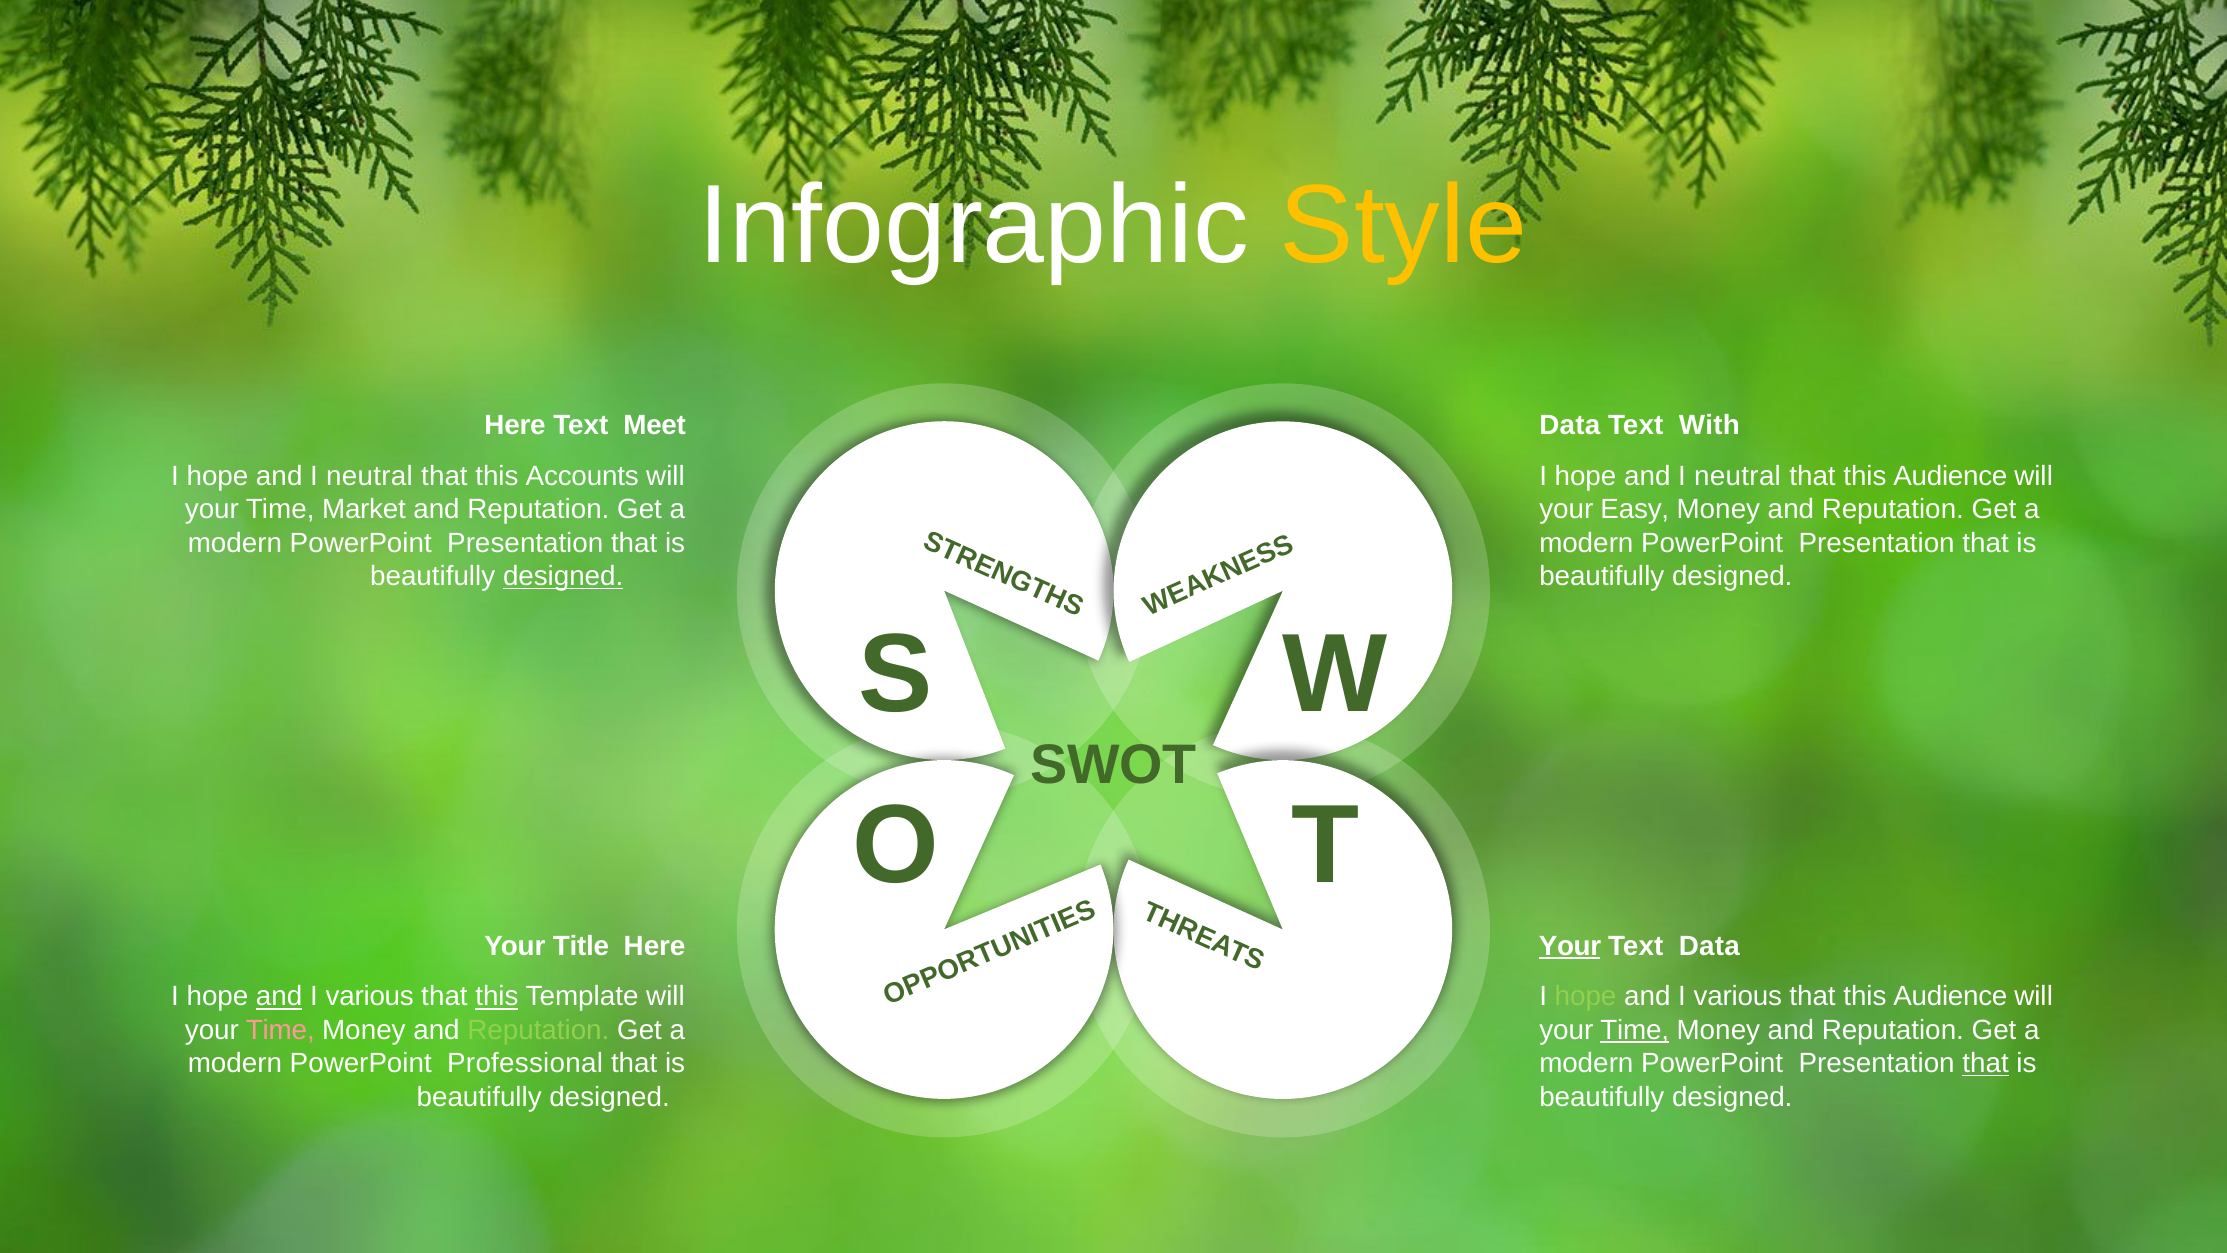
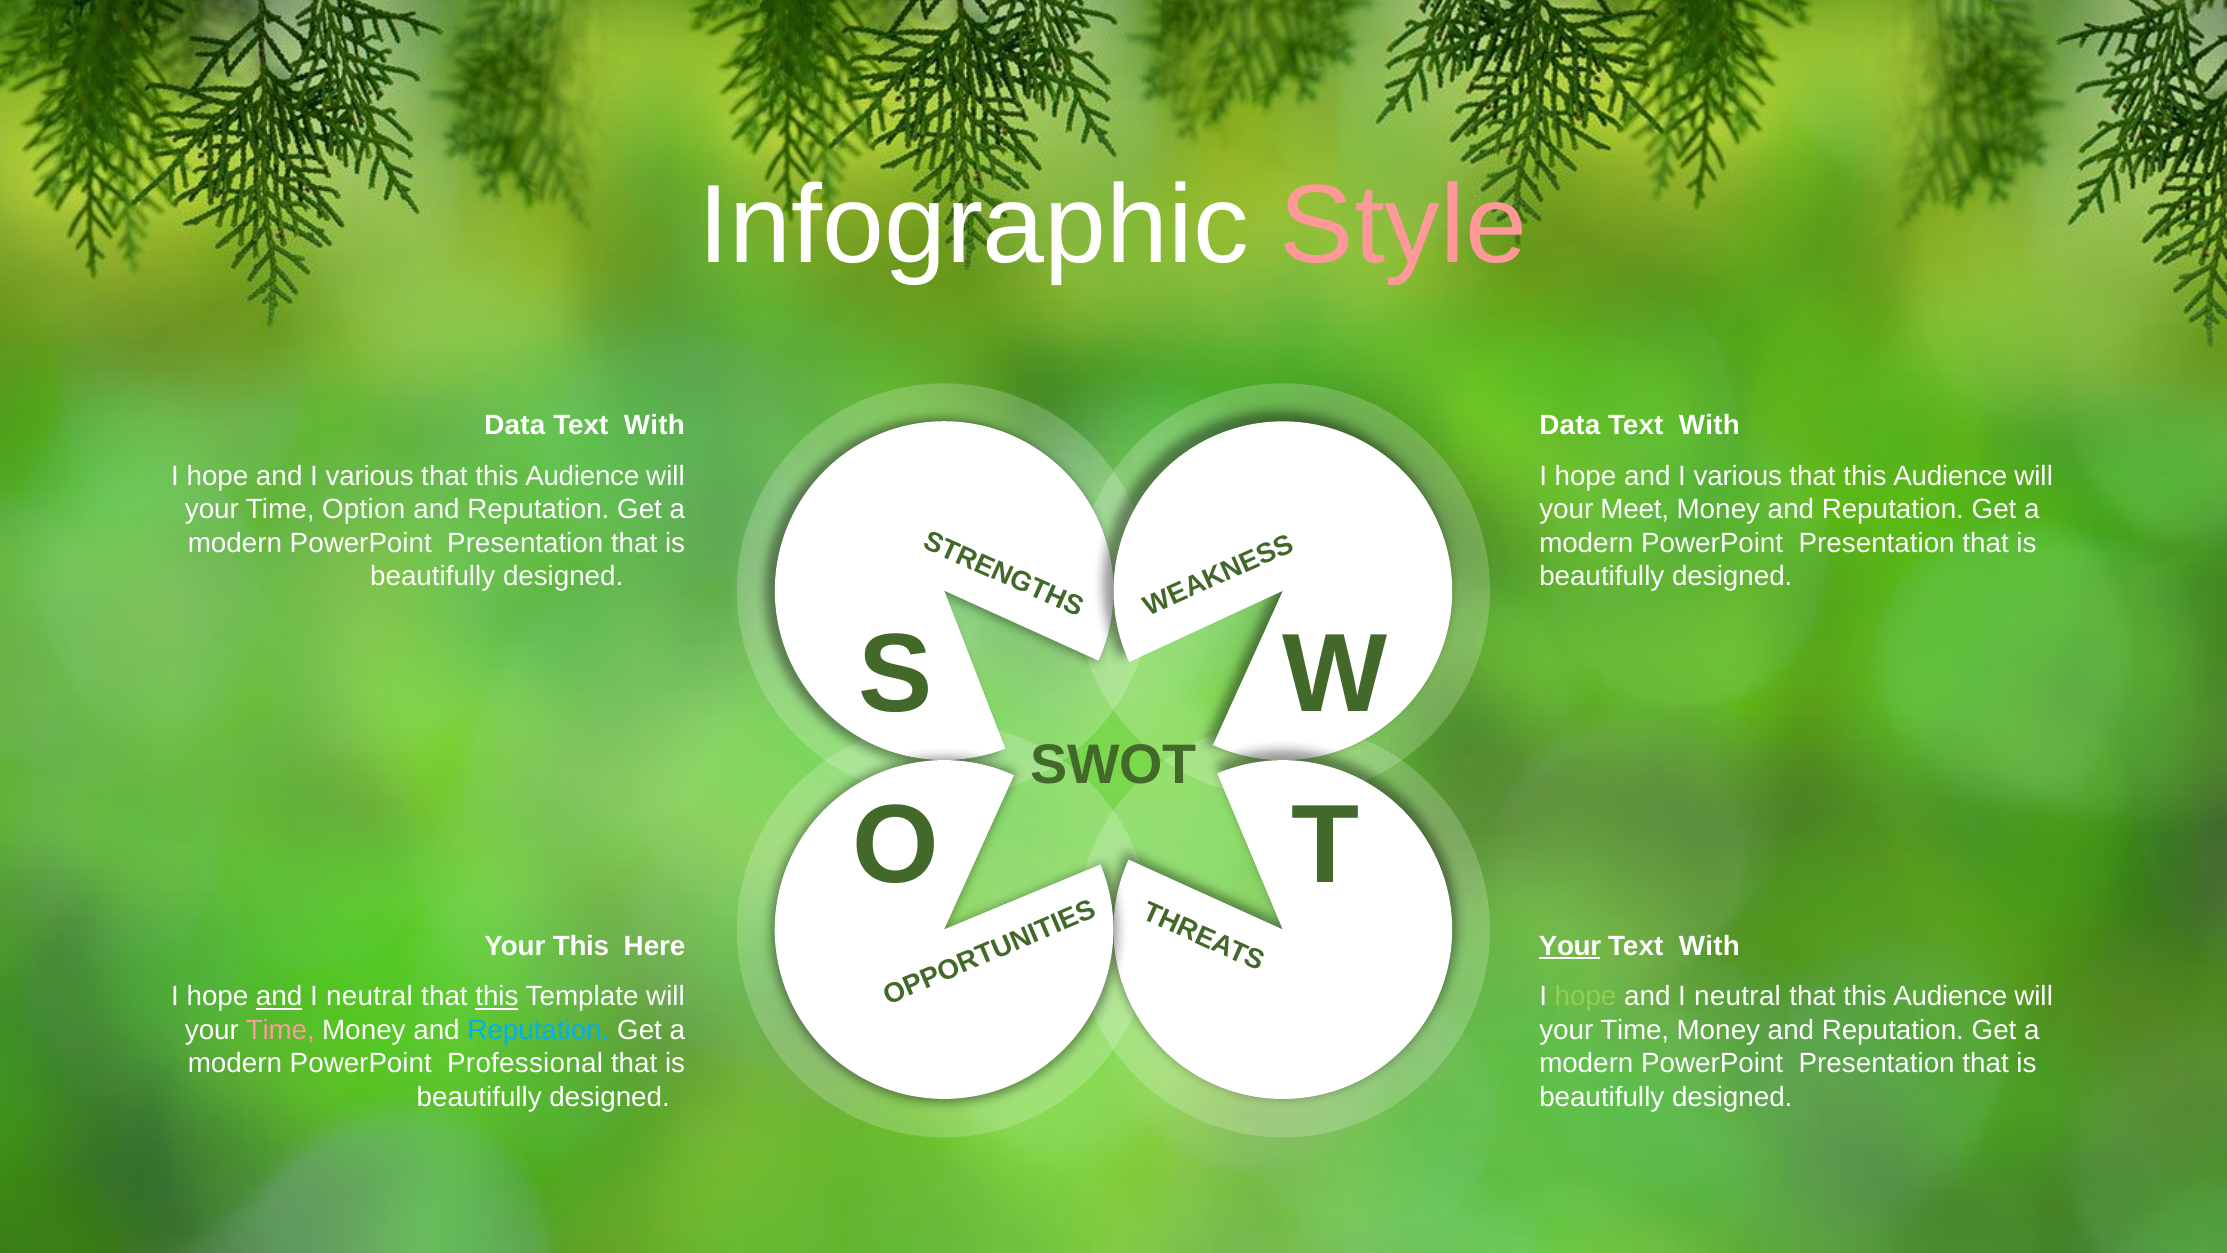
Style colour: yellow -> pink
Here at (515, 426): Here -> Data
Meet at (655, 426): Meet -> With
neutral at (370, 476): neutral -> various
Accounts at (582, 476): Accounts -> Audience
neutral at (1738, 476): neutral -> various
Market: Market -> Option
Easy: Easy -> Meet
designed at (563, 576) underline: present -> none
Your Title: Title -> This
Data at (1709, 946): Data -> With
various at (370, 997): various -> neutral
various at (1738, 997): various -> neutral
Reputation at (538, 1030) colour: light green -> light blue
Time at (1635, 1030) underline: present -> none
that at (1986, 1063) underline: present -> none
